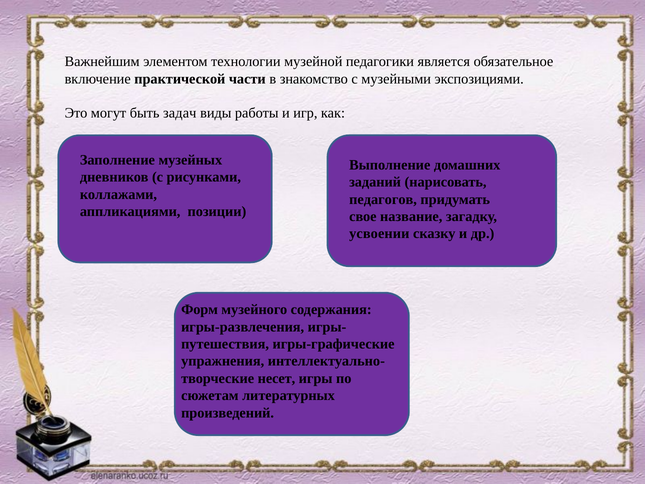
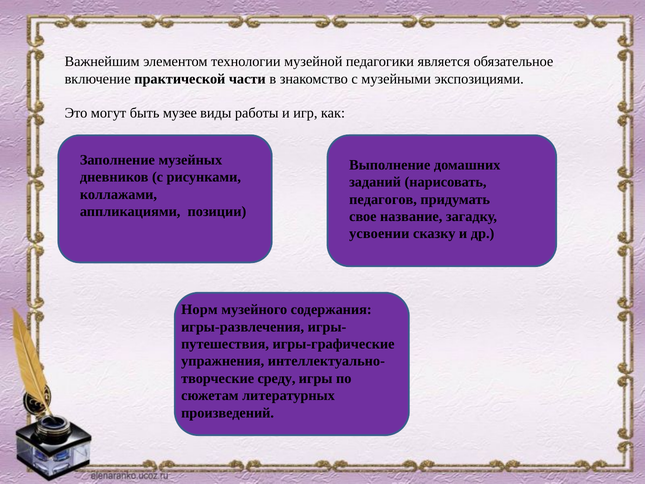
задач: задач -> музее
Форм: Форм -> Норм
несет: несет -> среду
